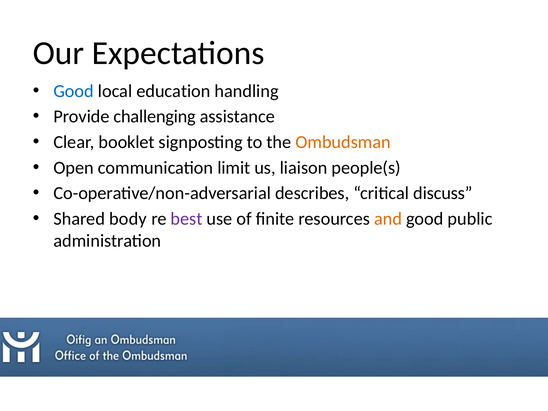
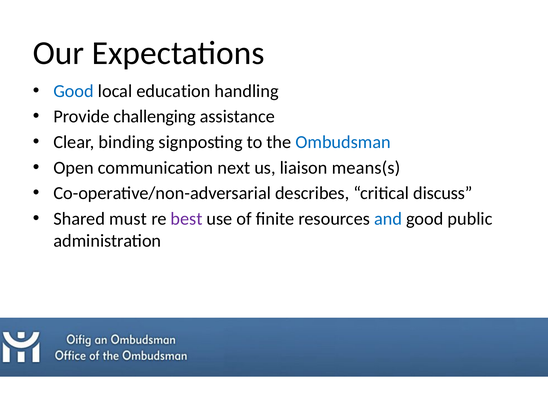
booklet: booklet -> binding
Ombudsman colour: orange -> blue
limit: limit -> next
people(s: people(s -> means(s
body: body -> must
and colour: orange -> blue
